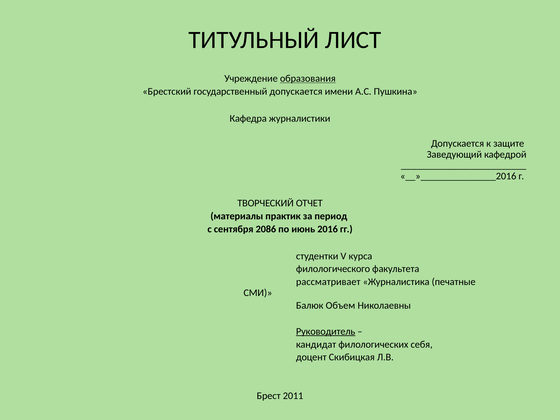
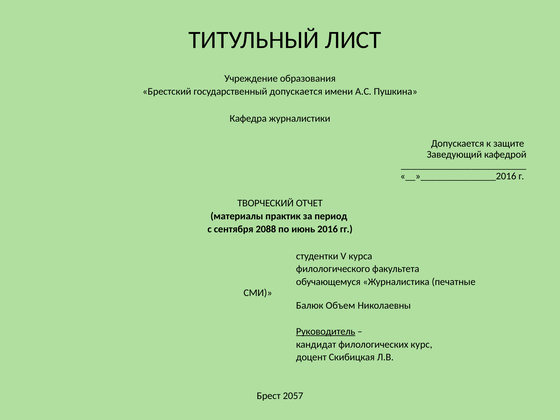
образования underline: present -> none
2086: 2086 -> 2088
рассматривает: рассматривает -> обучающемуся
себя: себя -> курс
2011: 2011 -> 2057
